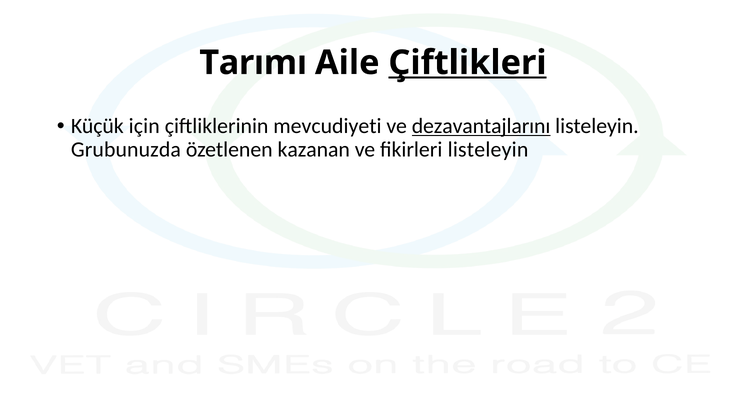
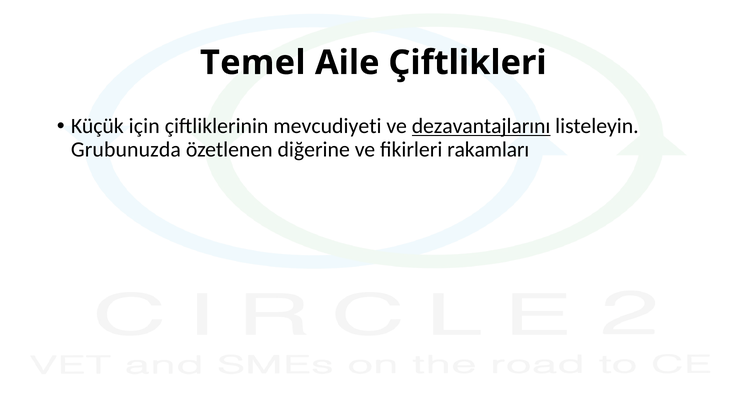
Tarımı: Tarımı -> Temel
Çiftlikleri underline: present -> none
kazanan: kazanan -> diğerine
fikirleri listeleyin: listeleyin -> rakamları
